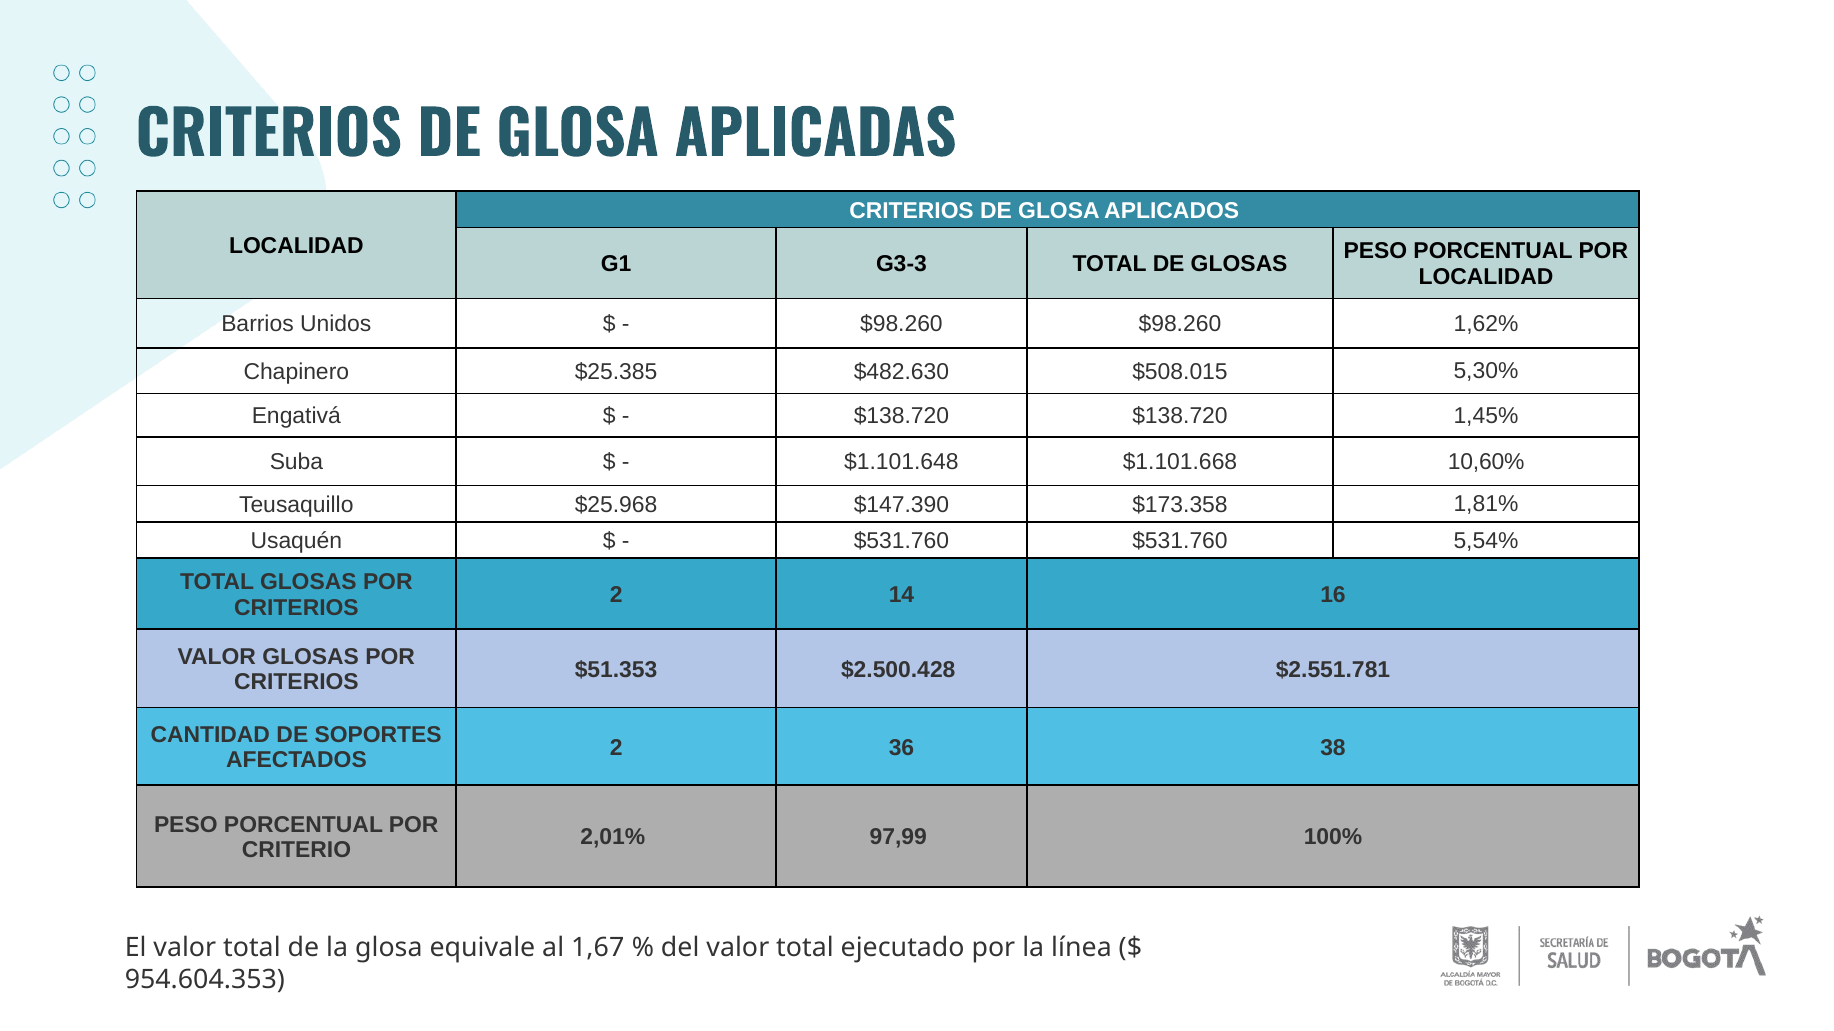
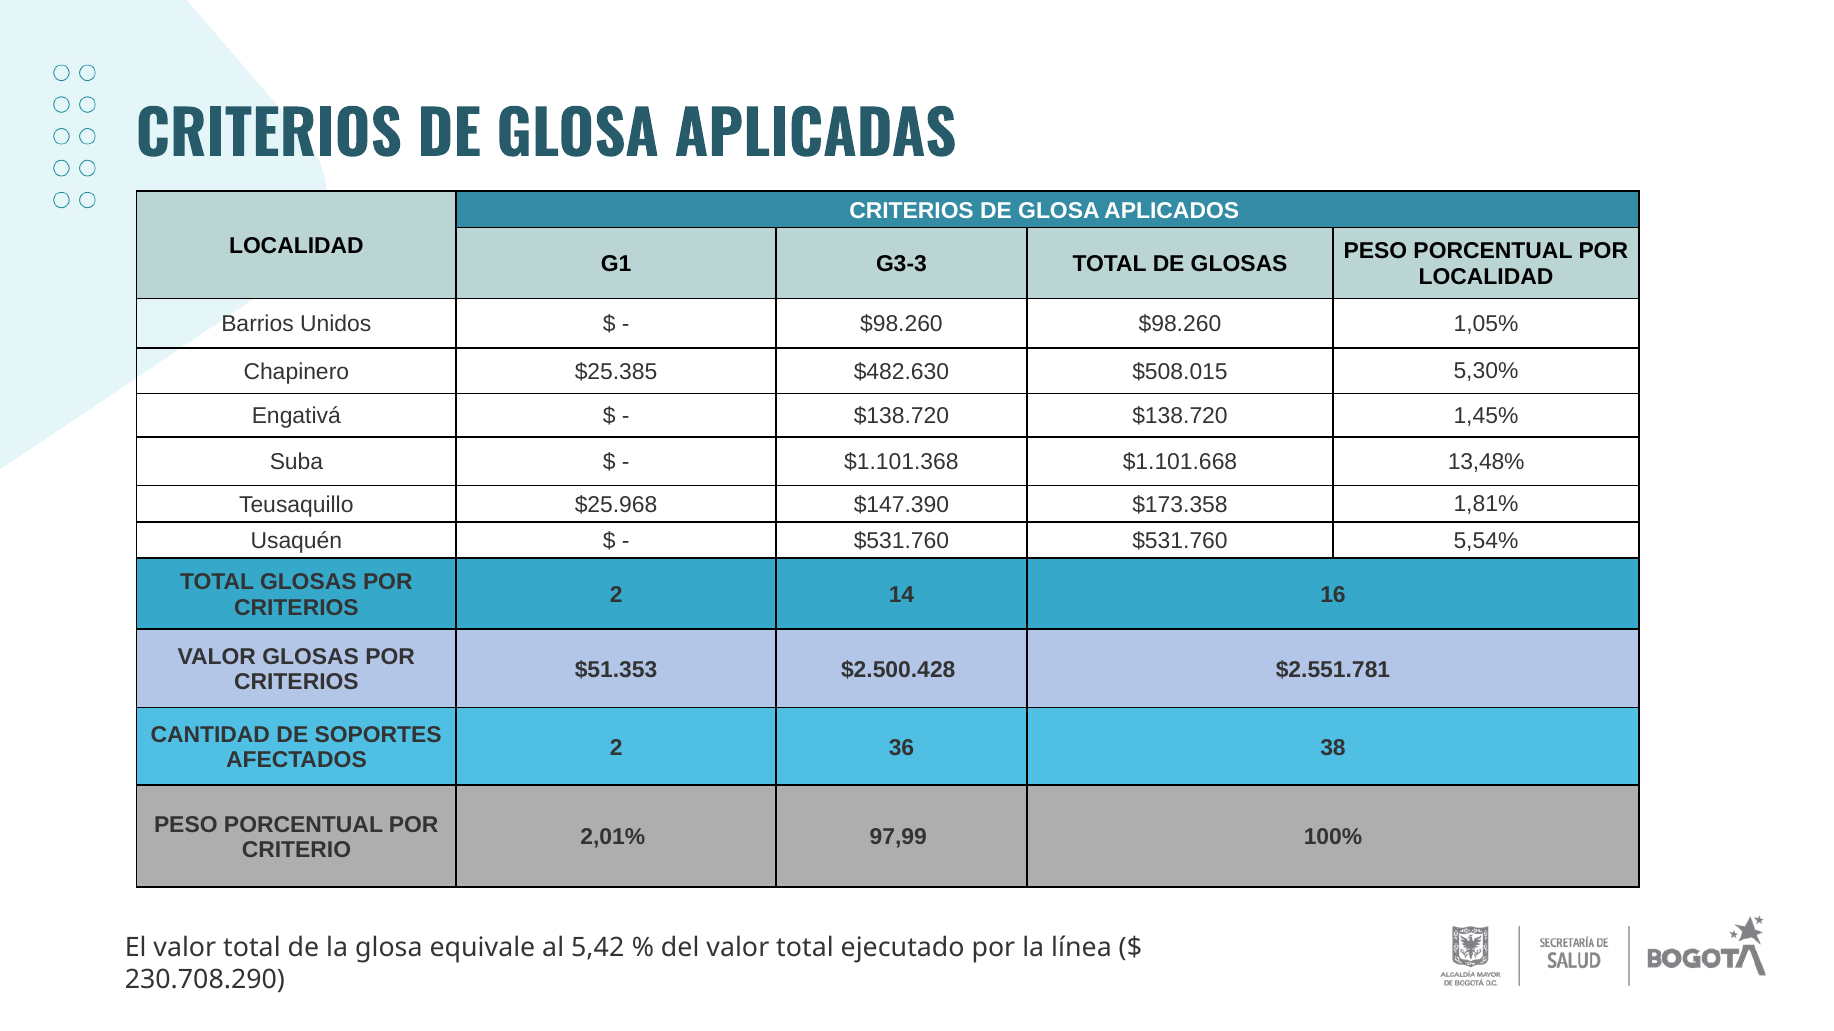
1,62%: 1,62% -> 1,05%
$1.101.648: $1.101.648 -> $1.101.368
10,60%: 10,60% -> 13,48%
1,67: 1,67 -> 5,42
954.604.353: 954.604.353 -> 230.708.290
